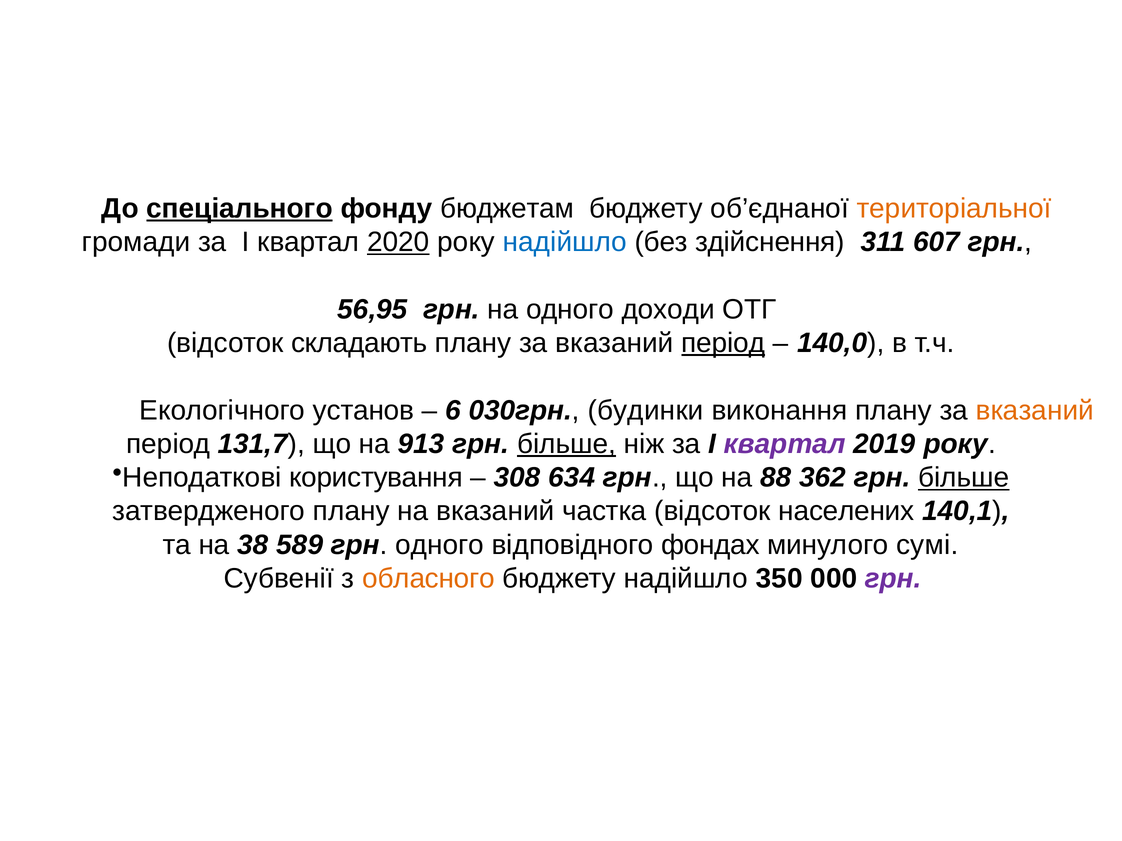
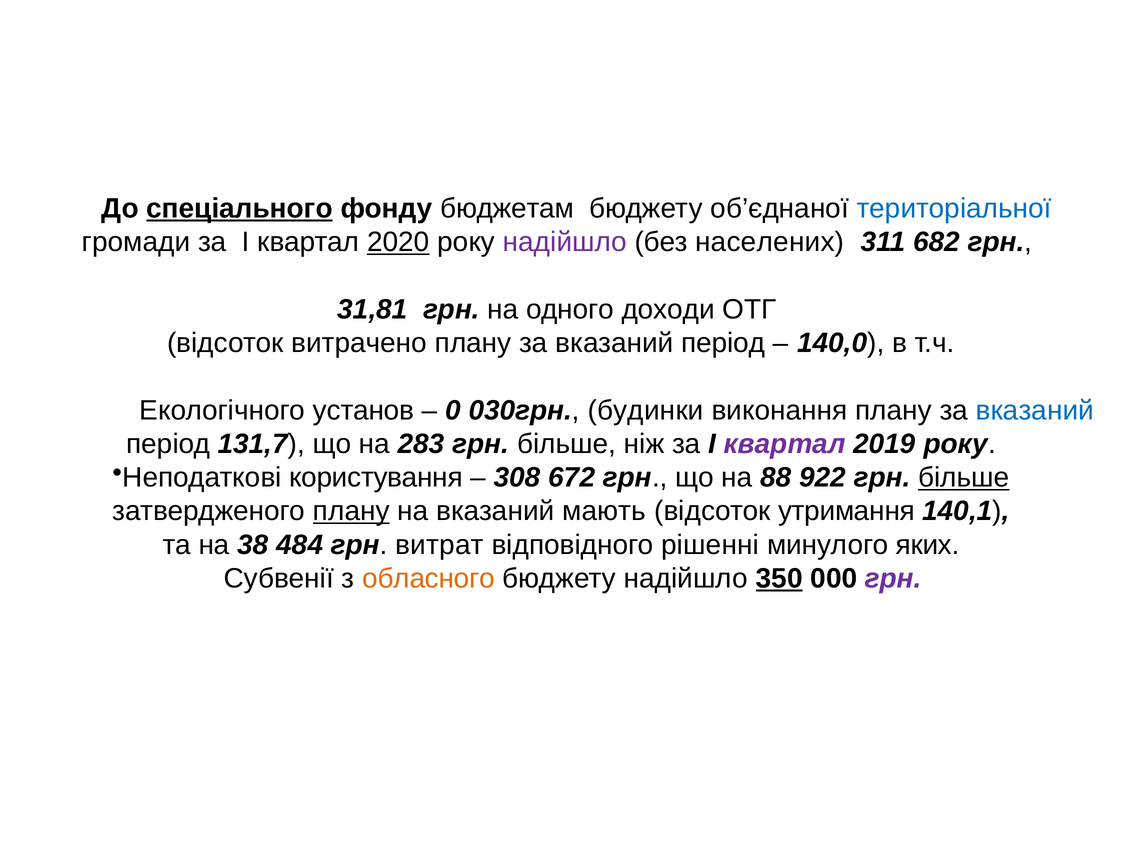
територіальної colour: orange -> blue
надійшло at (565, 242) colour: blue -> purple
здійснення: здійснення -> населених
607: 607 -> 682
56,95: 56,95 -> 31,81
складають: складають -> витрачено
період at (723, 343) underline: present -> none
6: 6 -> 0
вказаний at (1035, 411) colour: orange -> blue
913: 913 -> 283
більше at (567, 444) underline: present -> none
634: 634 -> 672
362: 362 -> 922
плану at (351, 512) underline: none -> present
частка: частка -> мають
населених: населених -> утримання
589: 589 -> 484
грн одного: одного -> витрат
фондах: фондах -> рішенні
сумі: сумі -> яких
350 underline: none -> present
